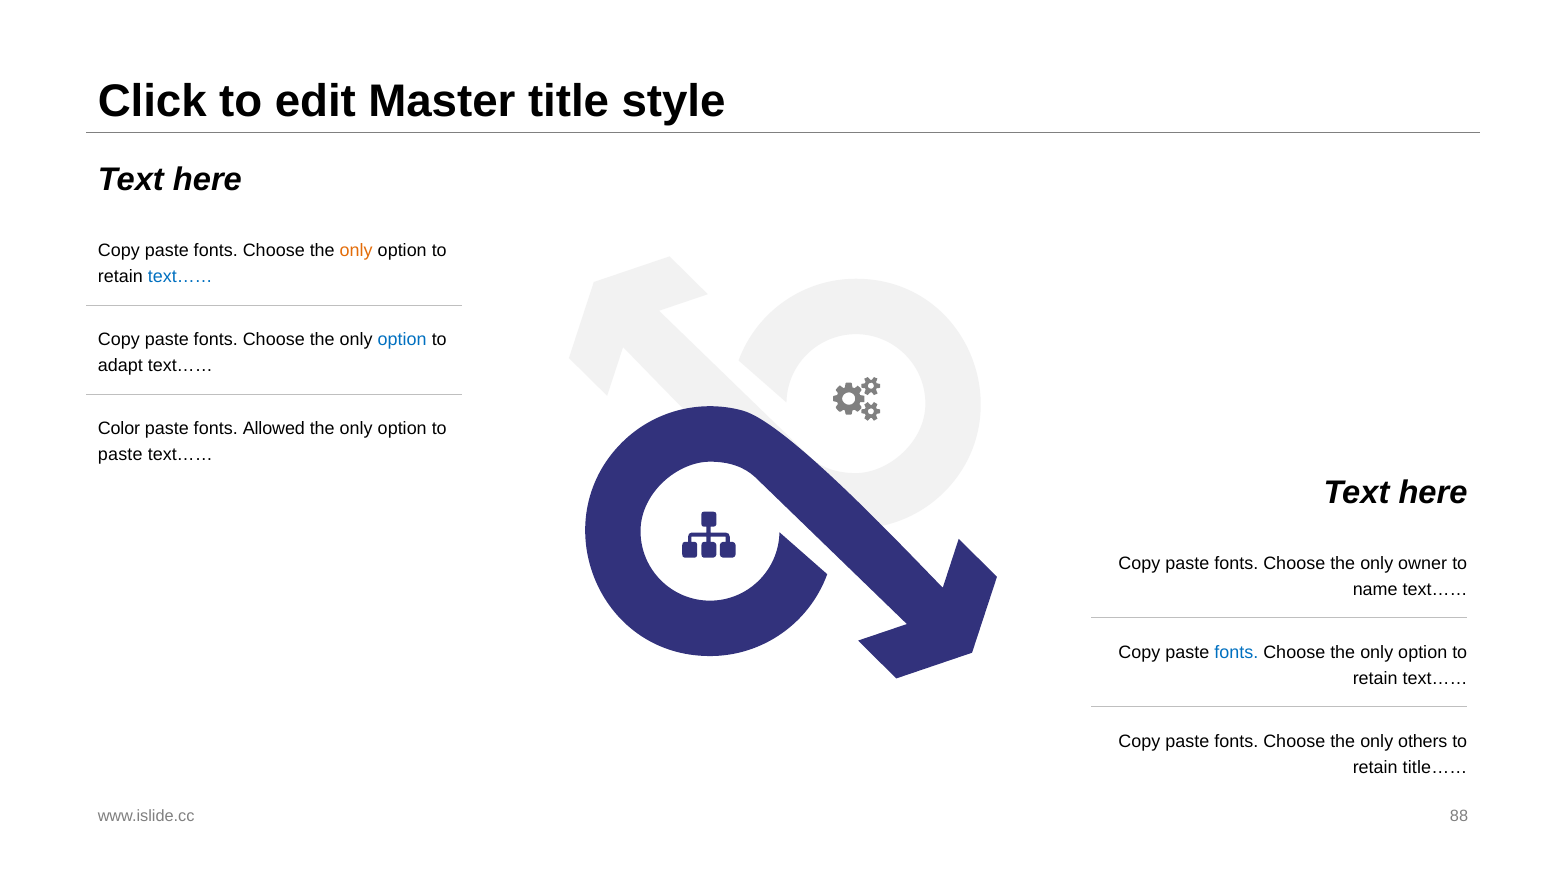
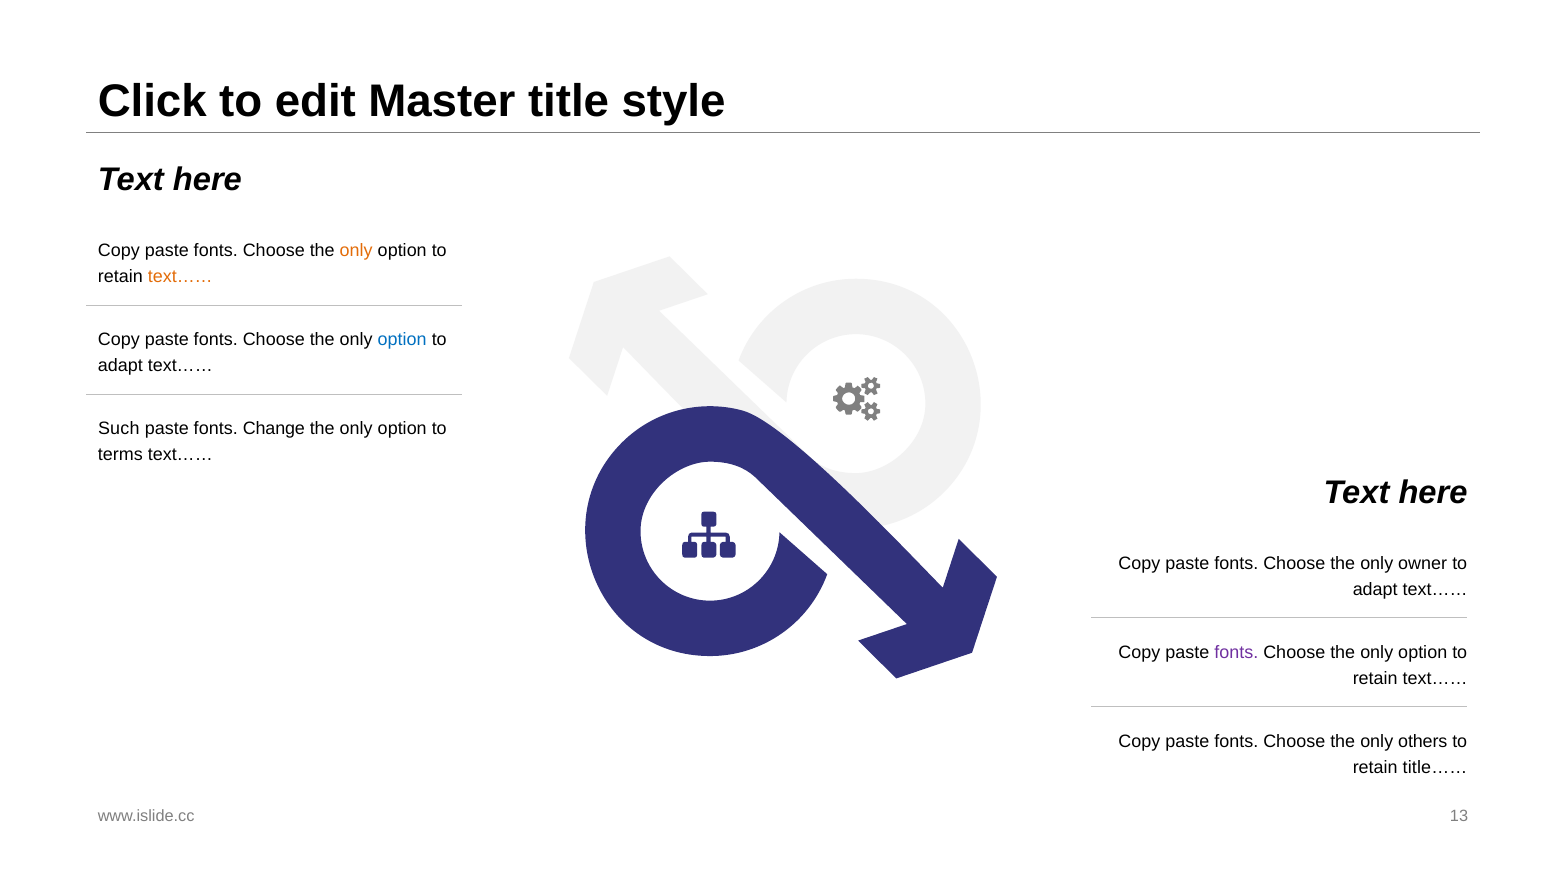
text…… at (180, 277) colour: blue -> orange
Color: Color -> Such
Allowed: Allowed -> Change
paste at (120, 455): paste -> terms
name at (1375, 589): name -> adapt
fonts at (1236, 652) colour: blue -> purple
88: 88 -> 13
